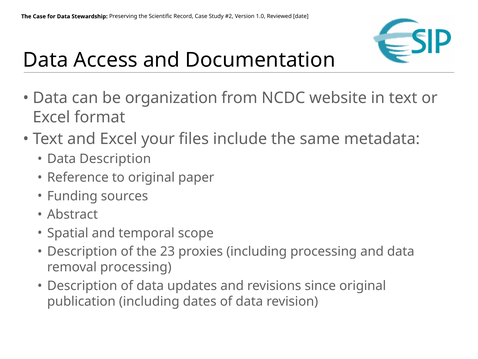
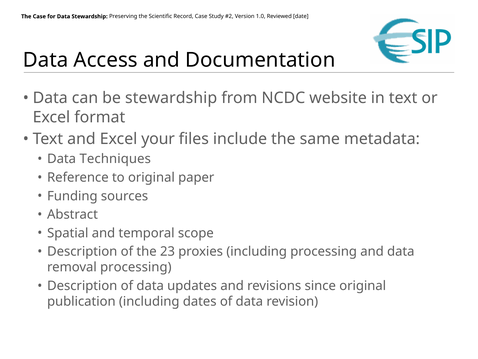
be organization: organization -> stewardship
Data Description: Description -> Techniques
